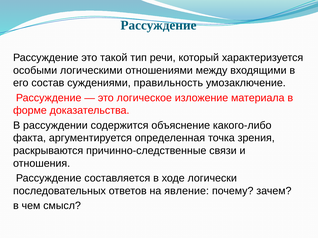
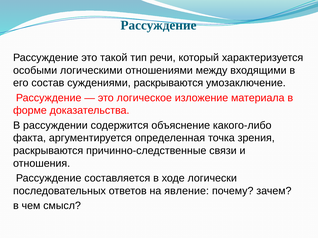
суждениями правильность: правильность -> раскрываются
